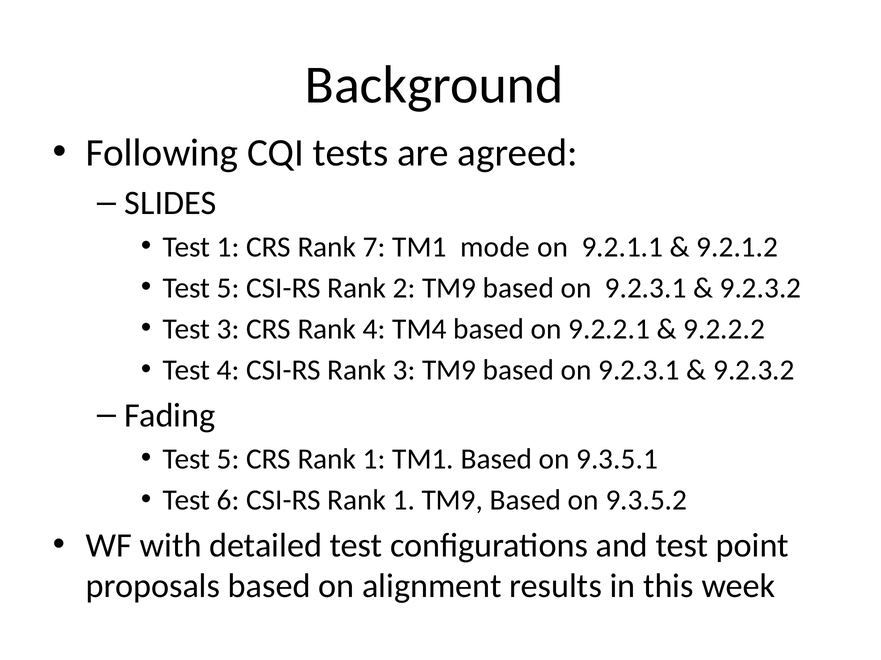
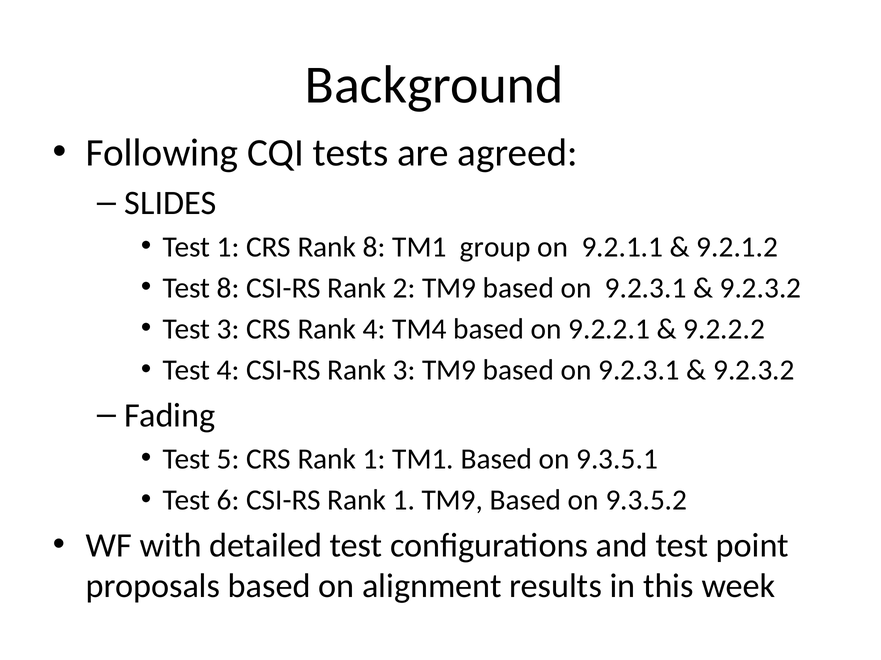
Rank 7: 7 -> 8
mode: mode -> group
5 at (228, 288): 5 -> 8
